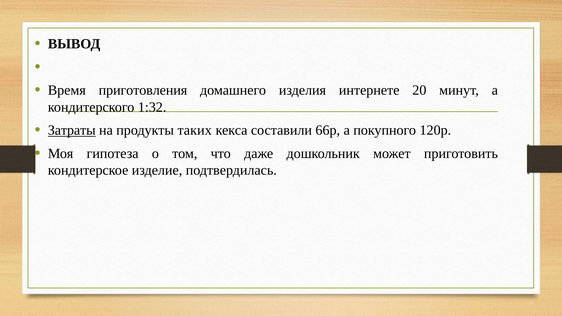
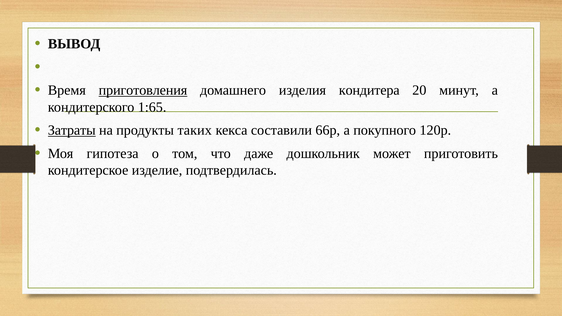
приготовления underline: none -> present
интернете: интернете -> кондитера
1:32: 1:32 -> 1:65
